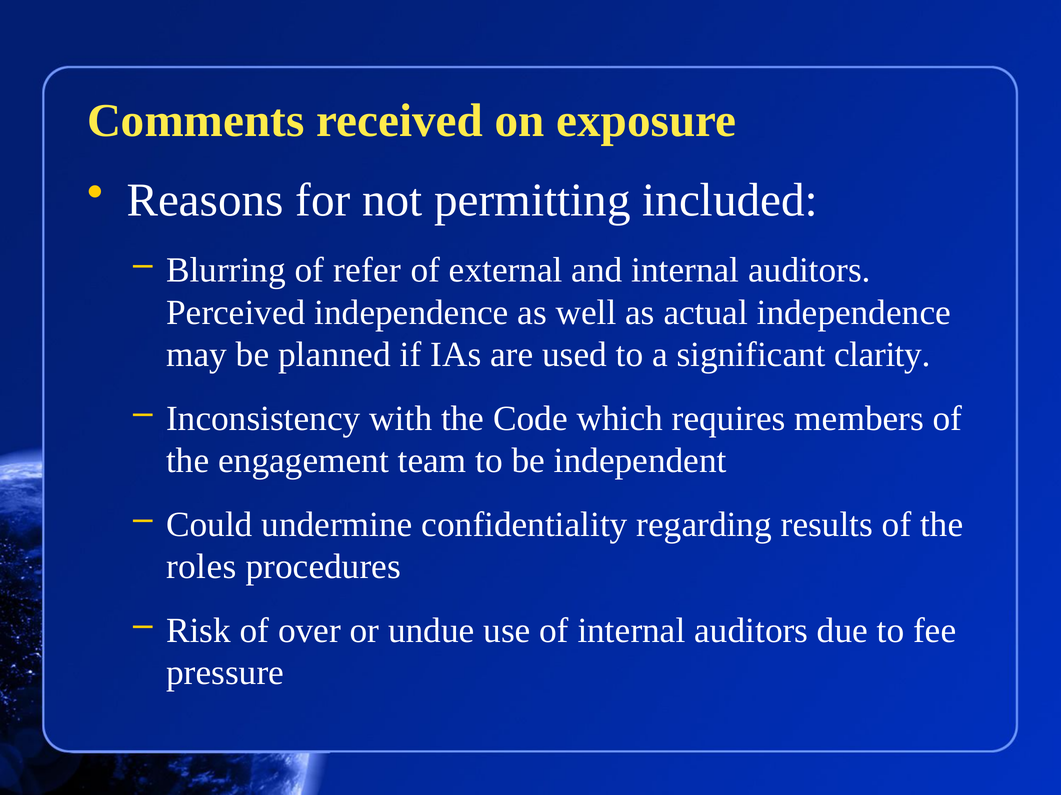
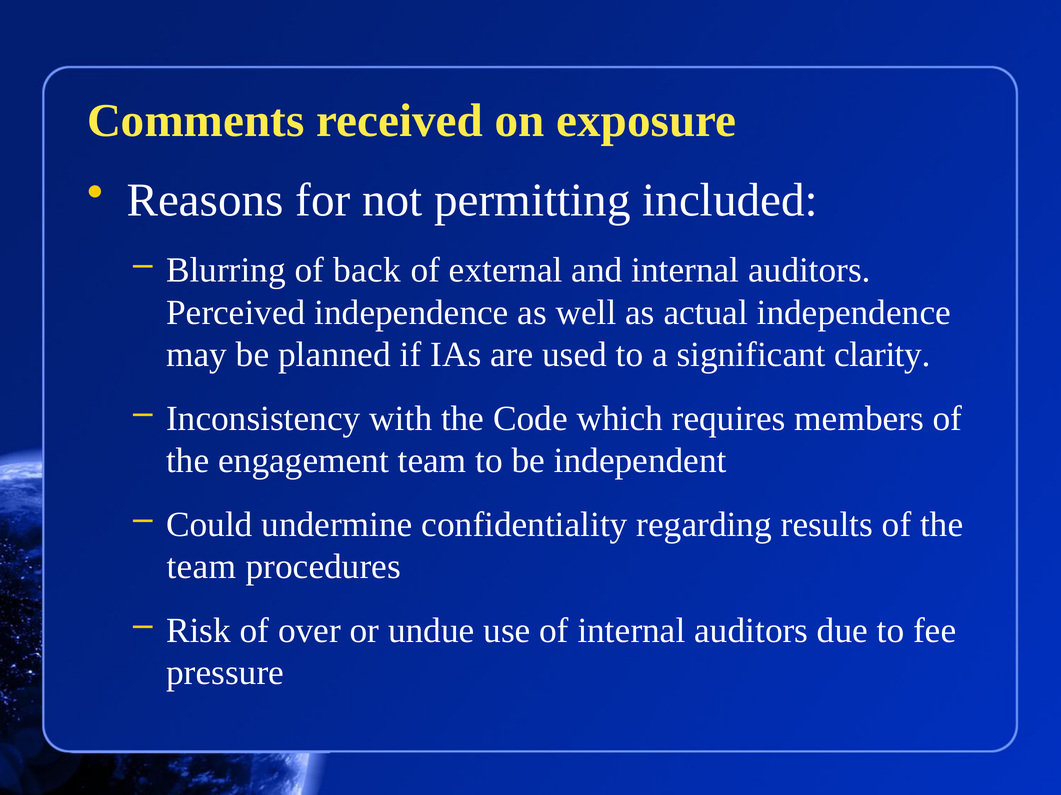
refer: refer -> back
roles at (201, 567): roles -> team
